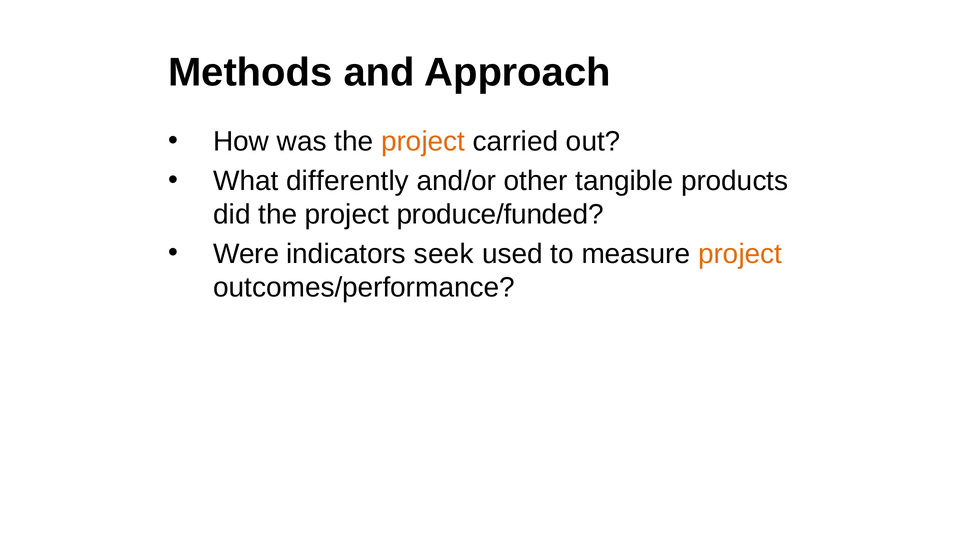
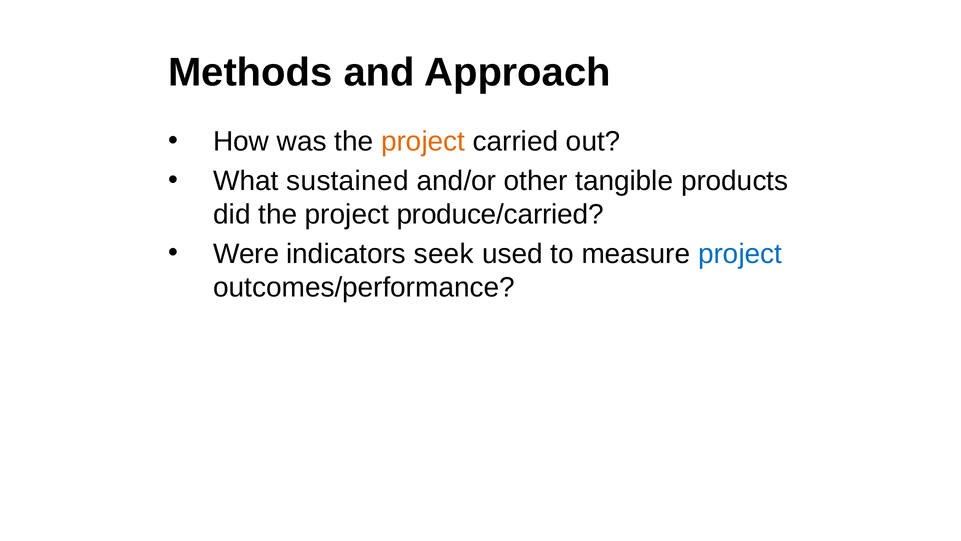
differently: differently -> sustained
produce/funded: produce/funded -> produce/carried
project at (740, 254) colour: orange -> blue
